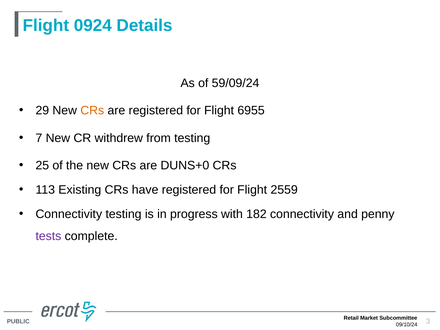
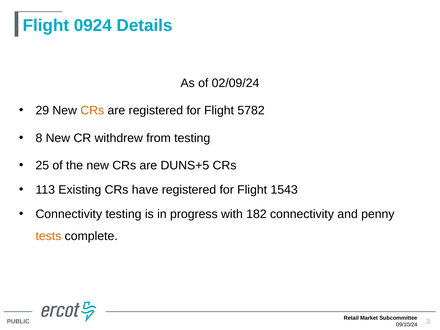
59/09/24: 59/09/24 -> 02/09/24
6955: 6955 -> 5782
7: 7 -> 8
DUNS+0: DUNS+0 -> DUNS+5
2559: 2559 -> 1543
tests colour: purple -> orange
